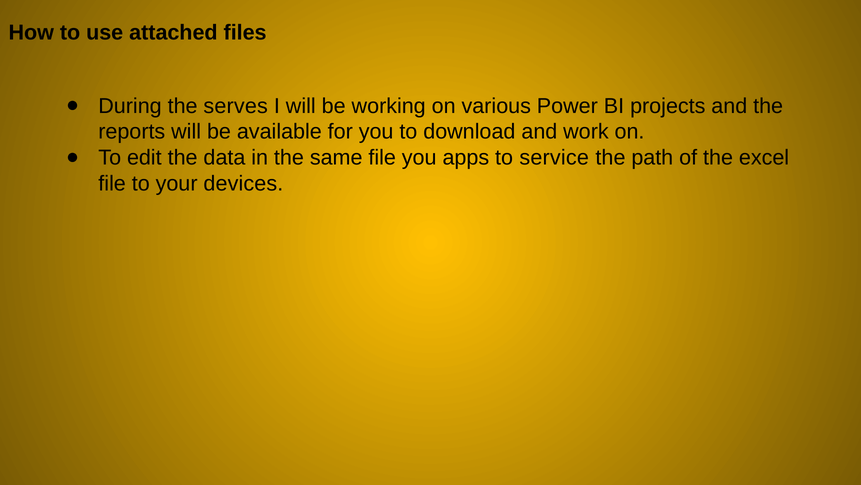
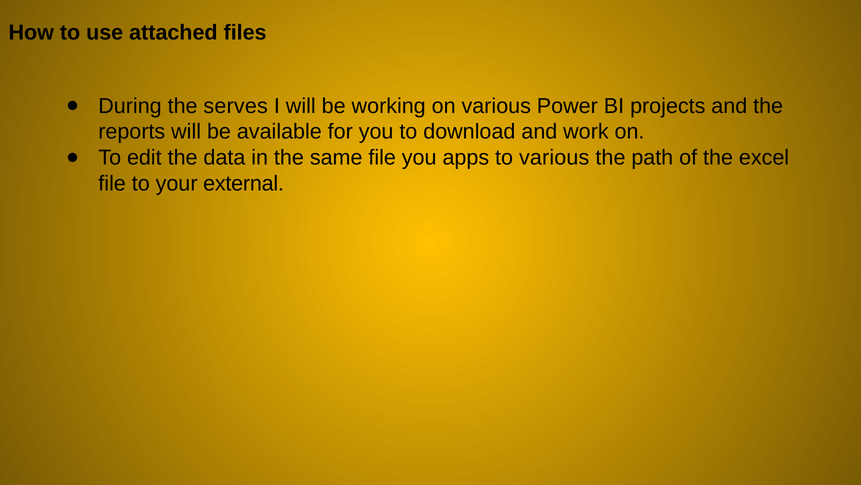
to service: service -> various
devices: devices -> external
